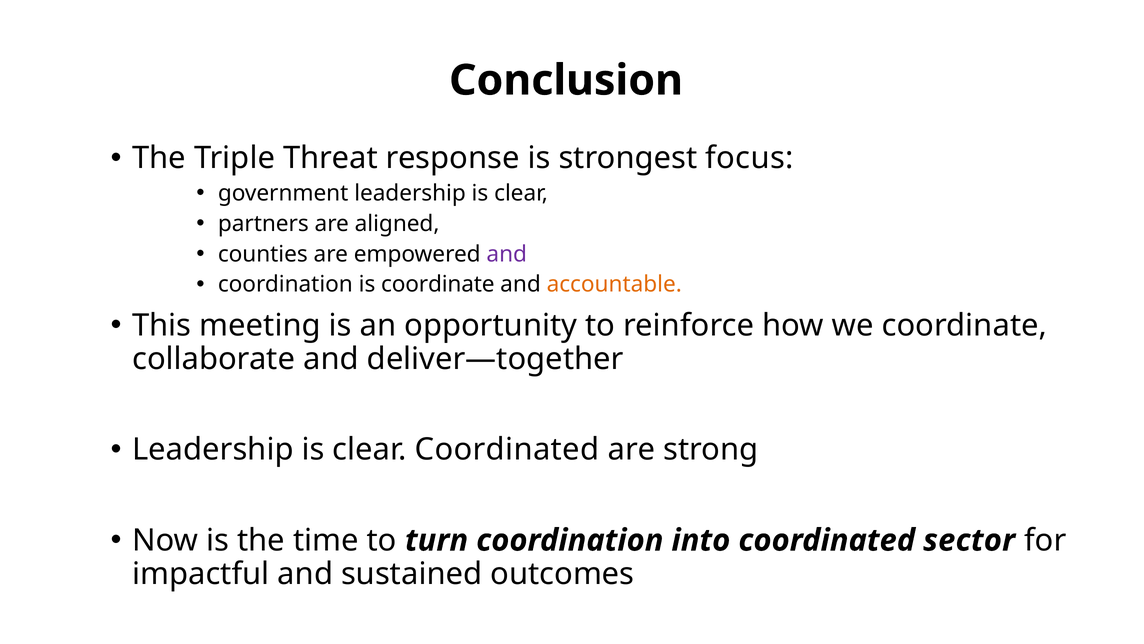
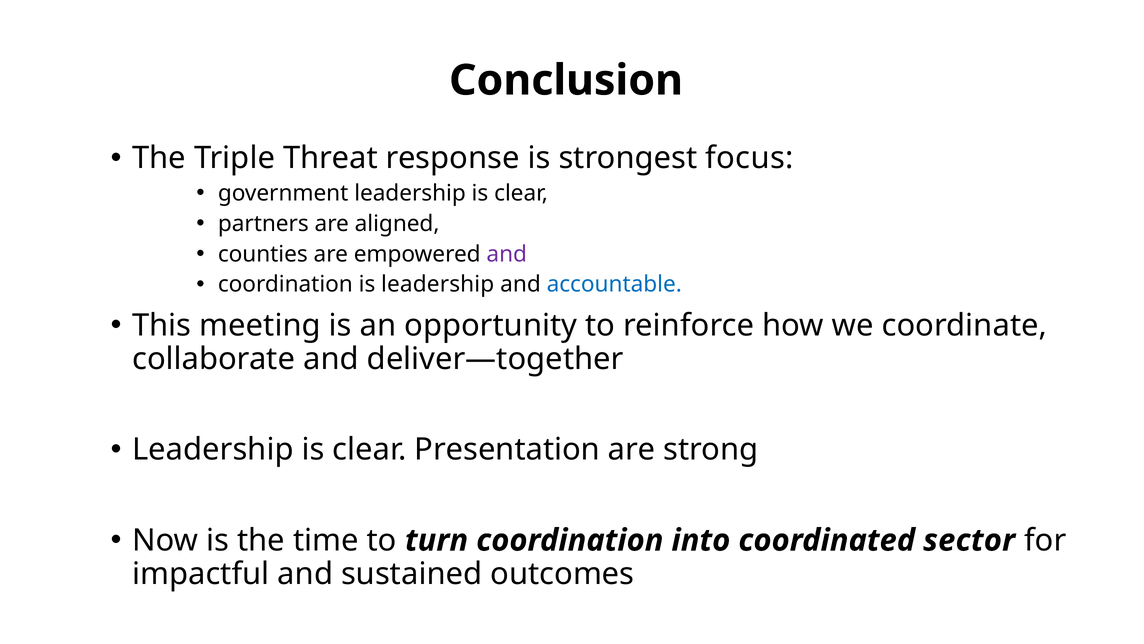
is coordinate: coordinate -> leadership
accountable colour: orange -> blue
clear Coordinated: Coordinated -> Presentation
